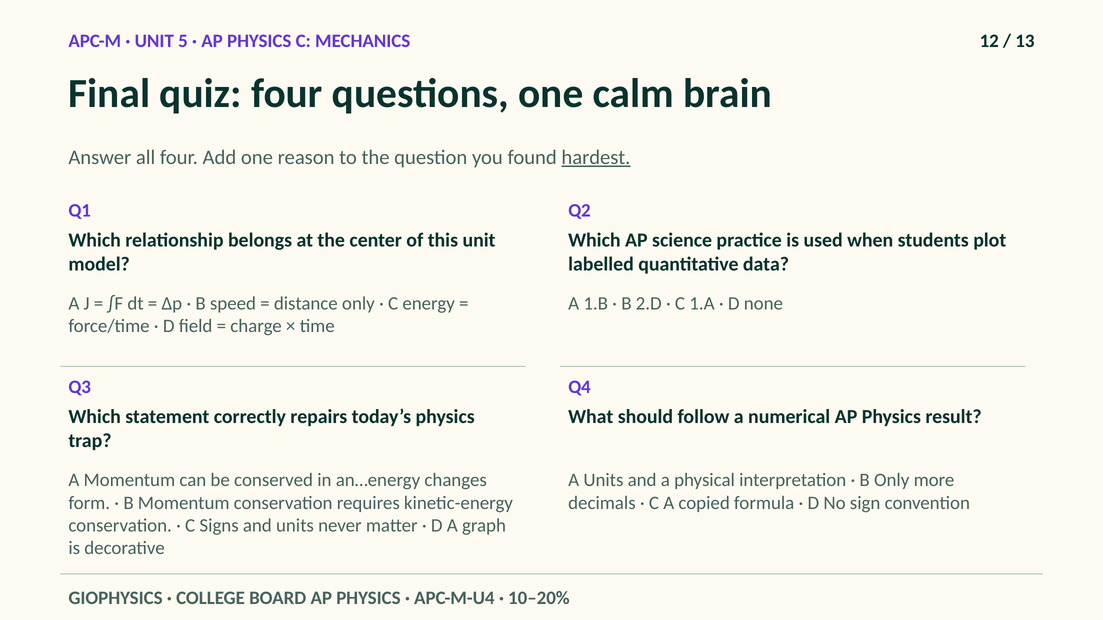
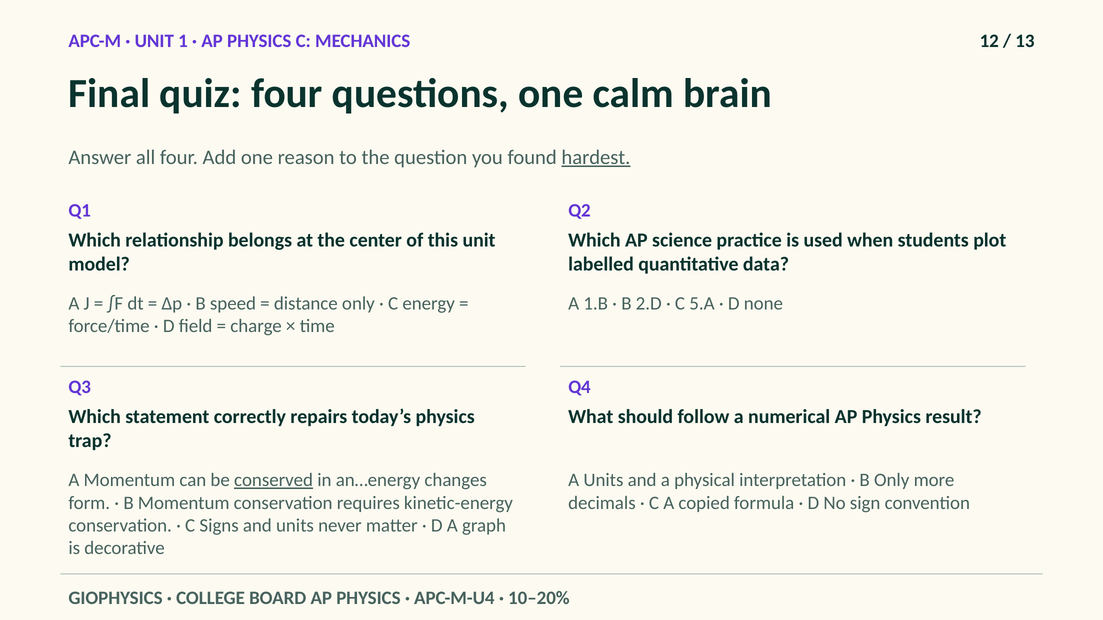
5: 5 -> 1
1.A: 1.A -> 5.A
conserved underline: none -> present
